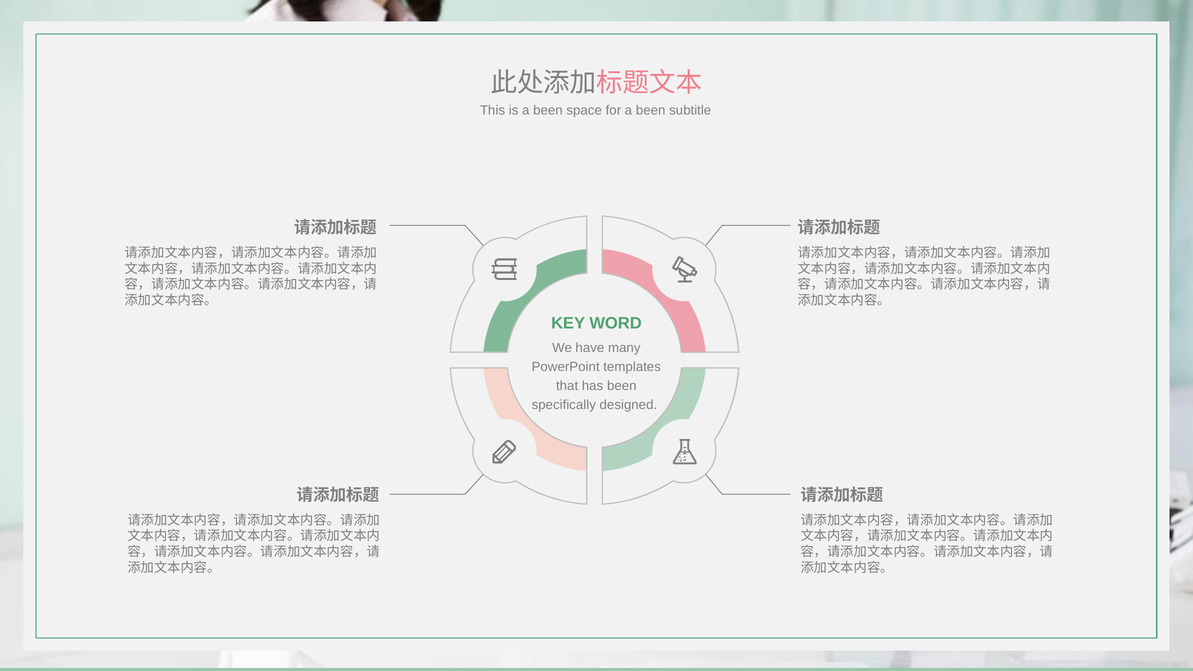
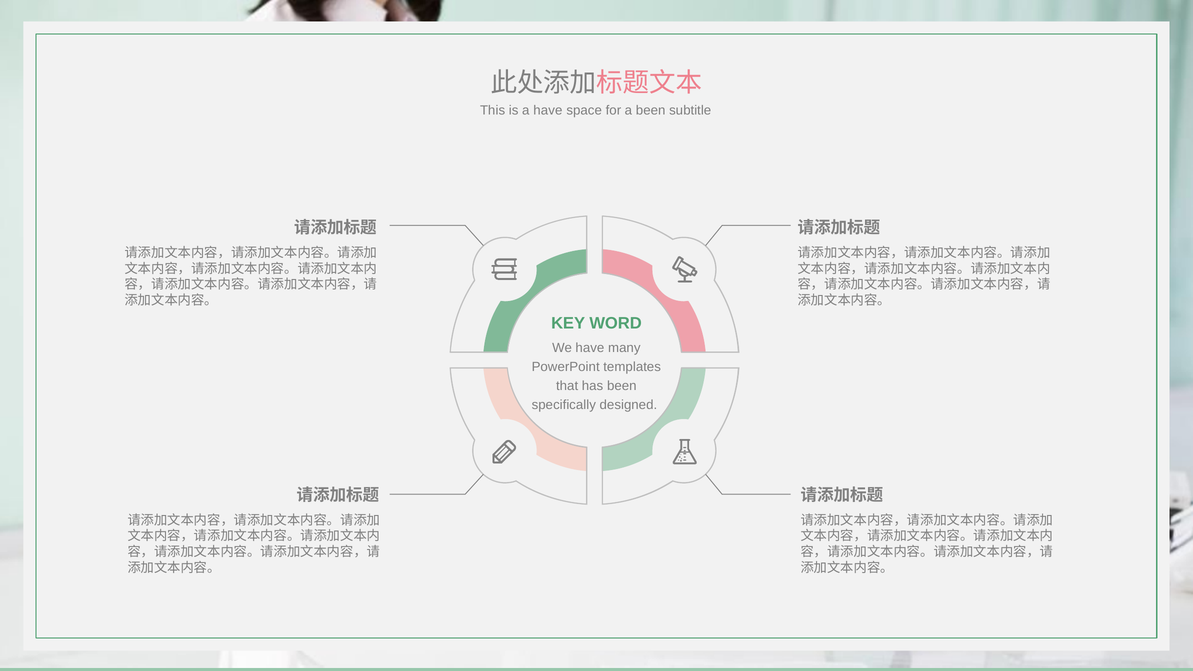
is a been: been -> have
